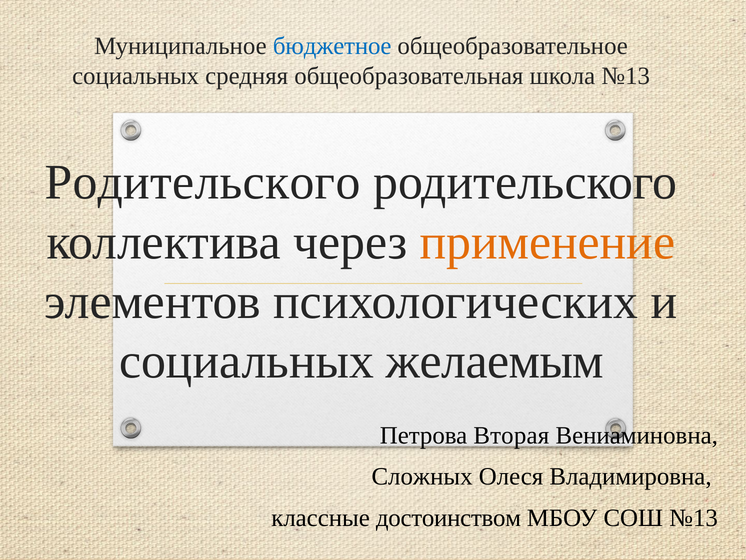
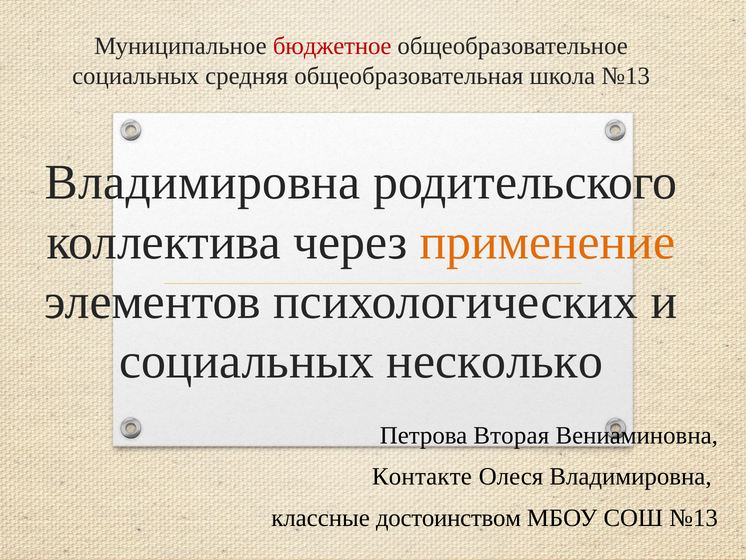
бюджетное colour: blue -> red
Родительского at (203, 182): Родительского -> Владимировна
желаемым: желаемым -> несколько
Сложных: Сложных -> Контакте
